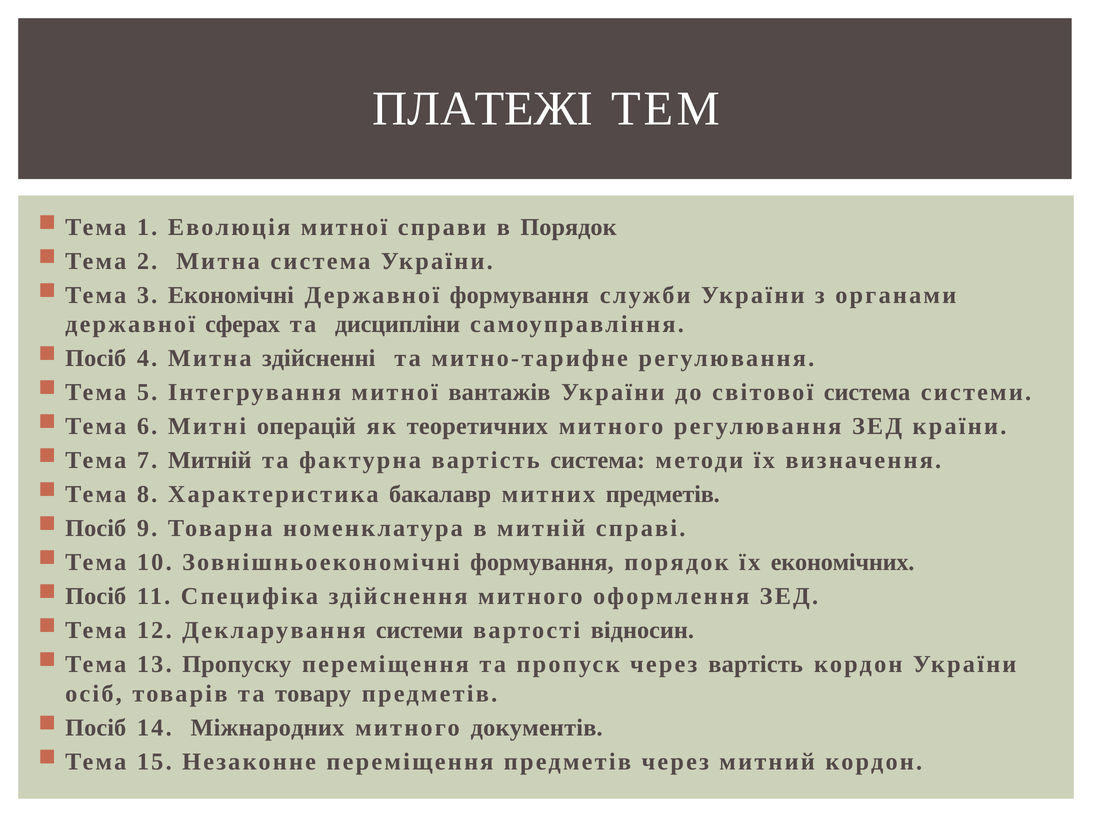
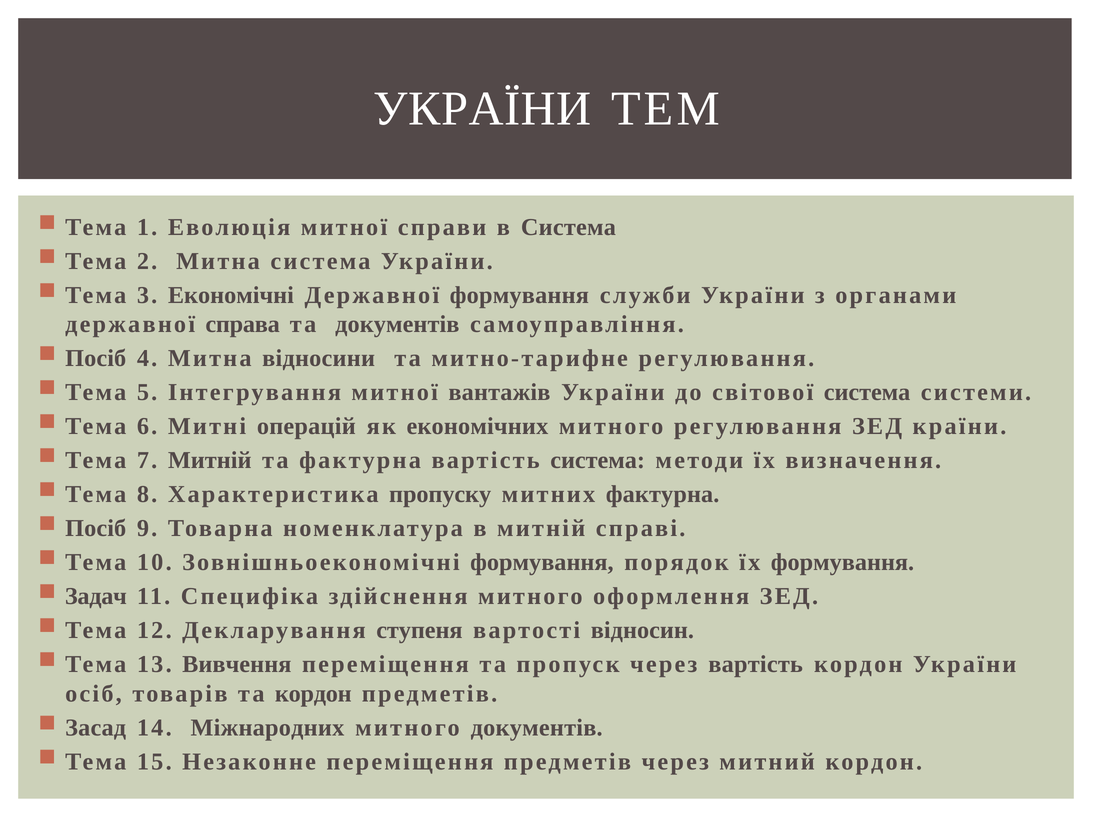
ПЛАТЕЖІ at (483, 109): ПЛАТЕЖІ -> УКРАЇНИ
в Порядок: Порядок -> Система
сферах: сферах -> справа
та дисципліни: дисципліни -> документів
здійсненні: здійсненні -> відносини
теоретичних: теоретичних -> економічних
бакалавр: бакалавр -> пропуску
митних предметів: предметів -> фактурна
їх економічних: економічних -> формування
Посіб at (96, 596): Посіб -> Задач
Декларування системи: системи -> ступеня
Пропуску: Пропуску -> Вивчення
та товару: товару -> кордон
Посіб at (96, 727): Посіб -> Засад
